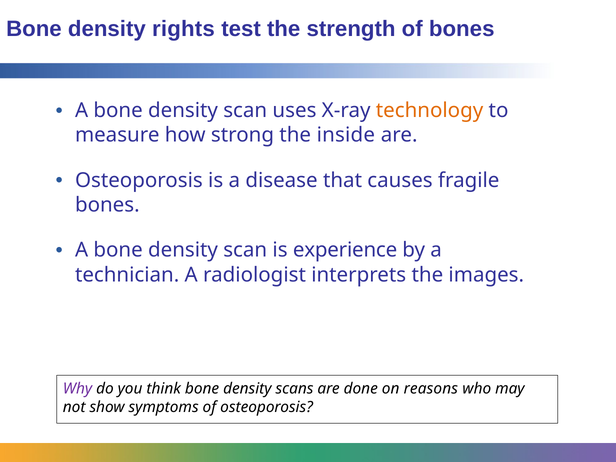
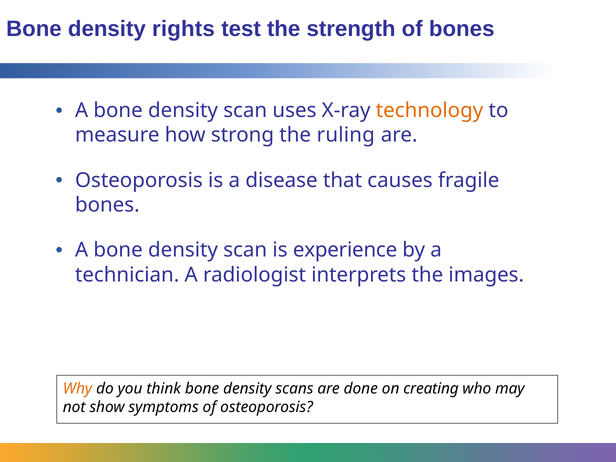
inside: inside -> ruling
Why colour: purple -> orange
reasons: reasons -> creating
